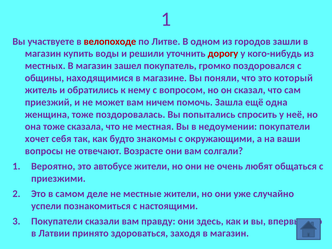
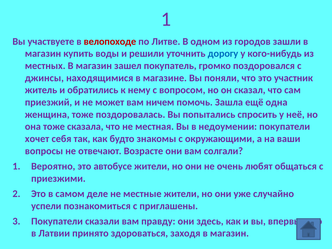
дорогу colour: red -> blue
общины: общины -> джинсы
который: который -> участник
настоящими: настоящими -> приглашены
